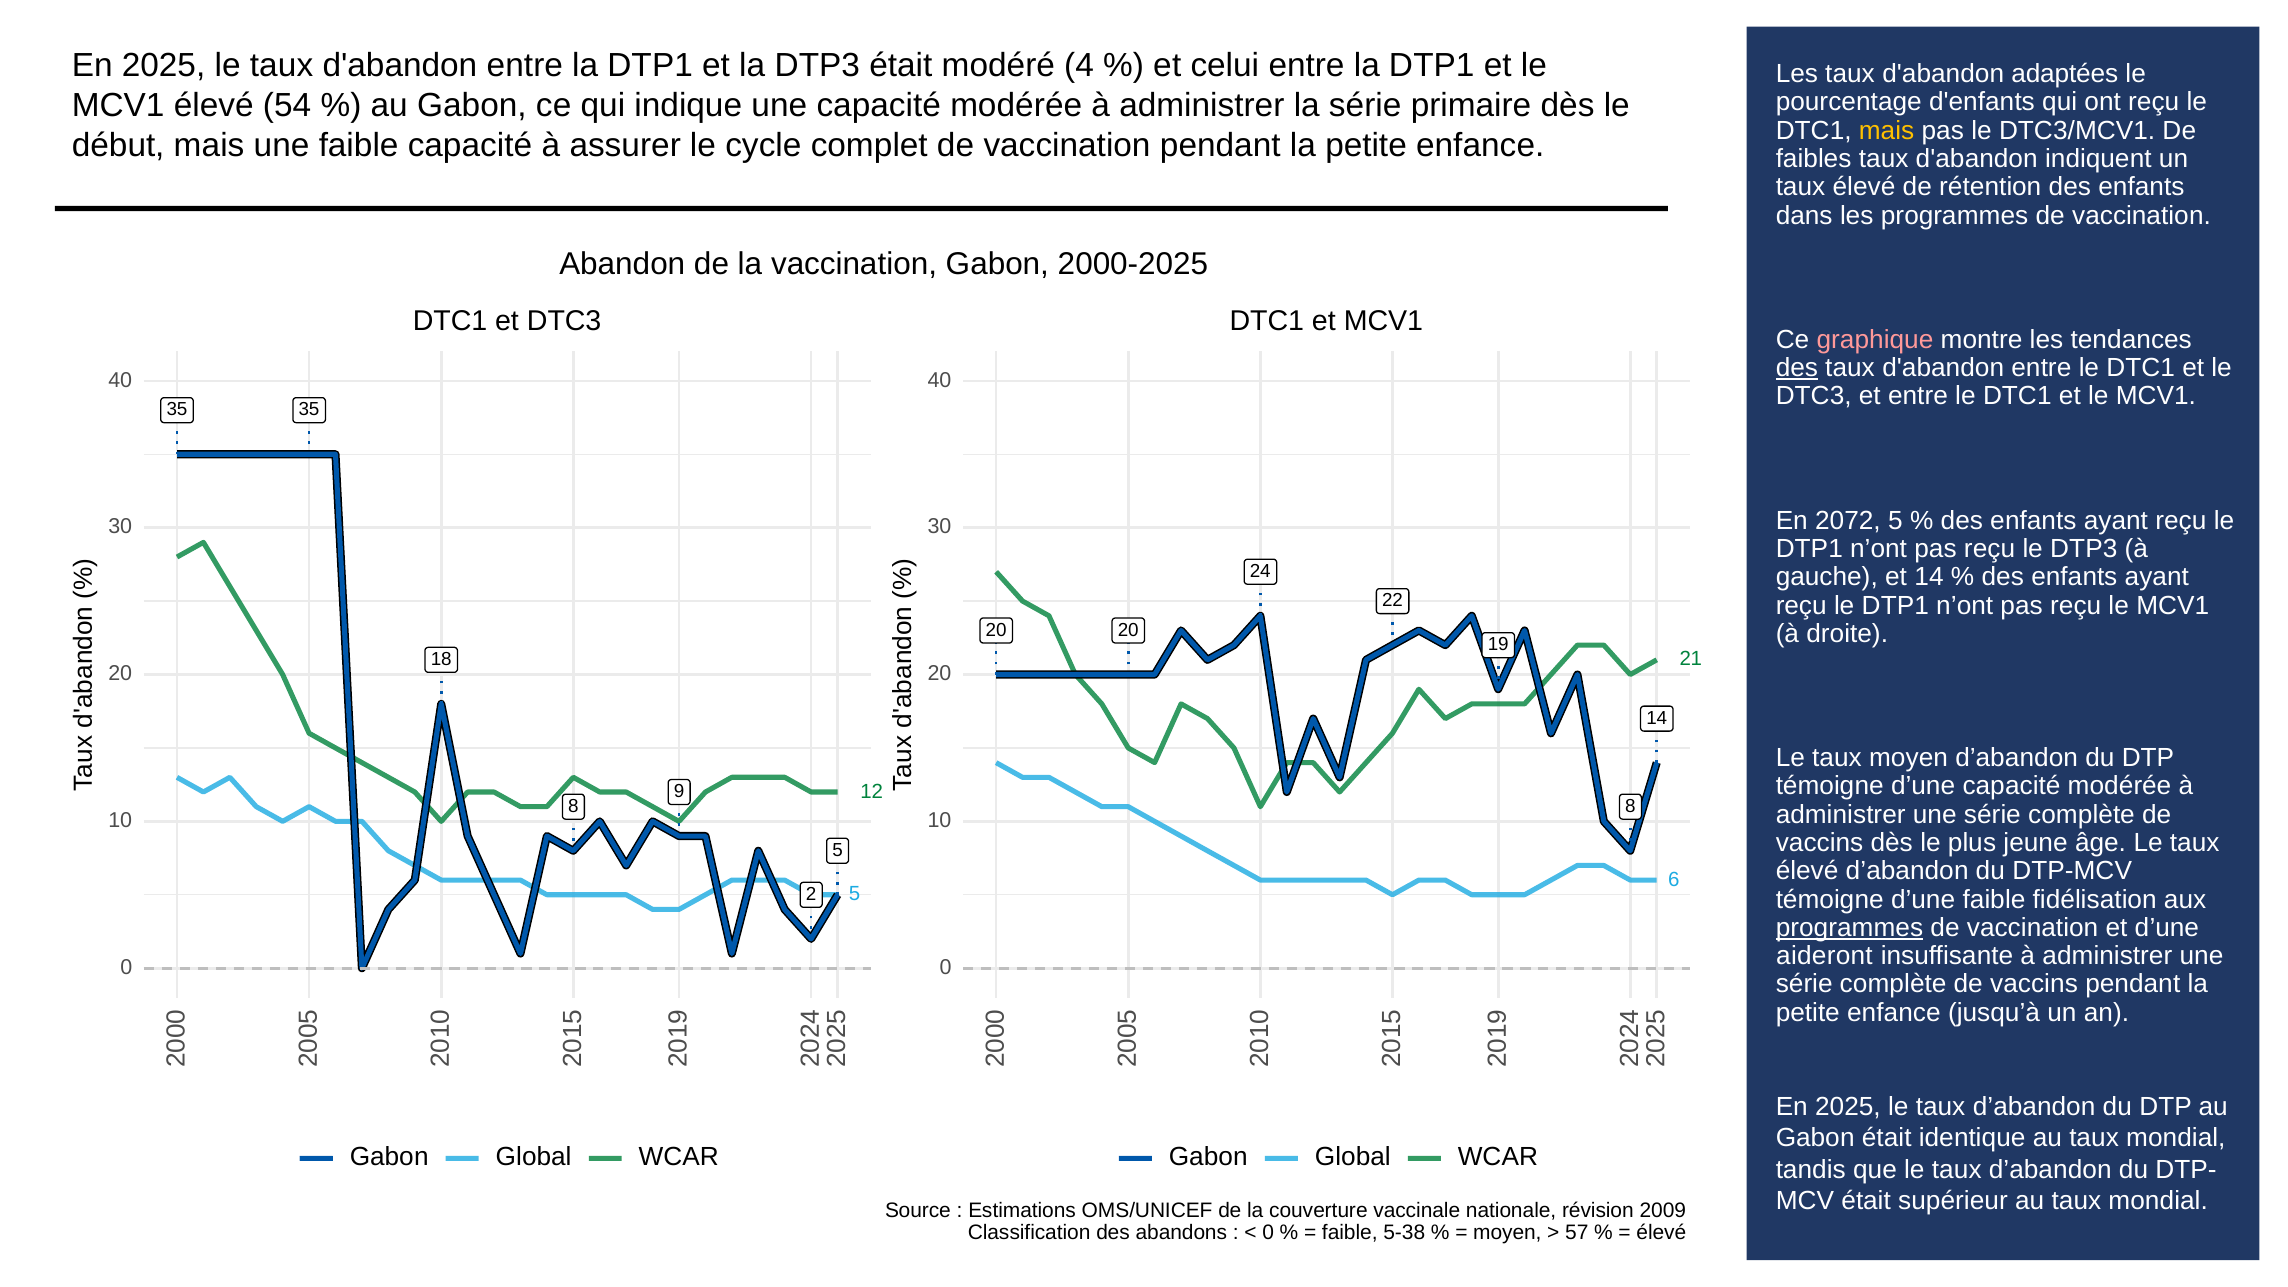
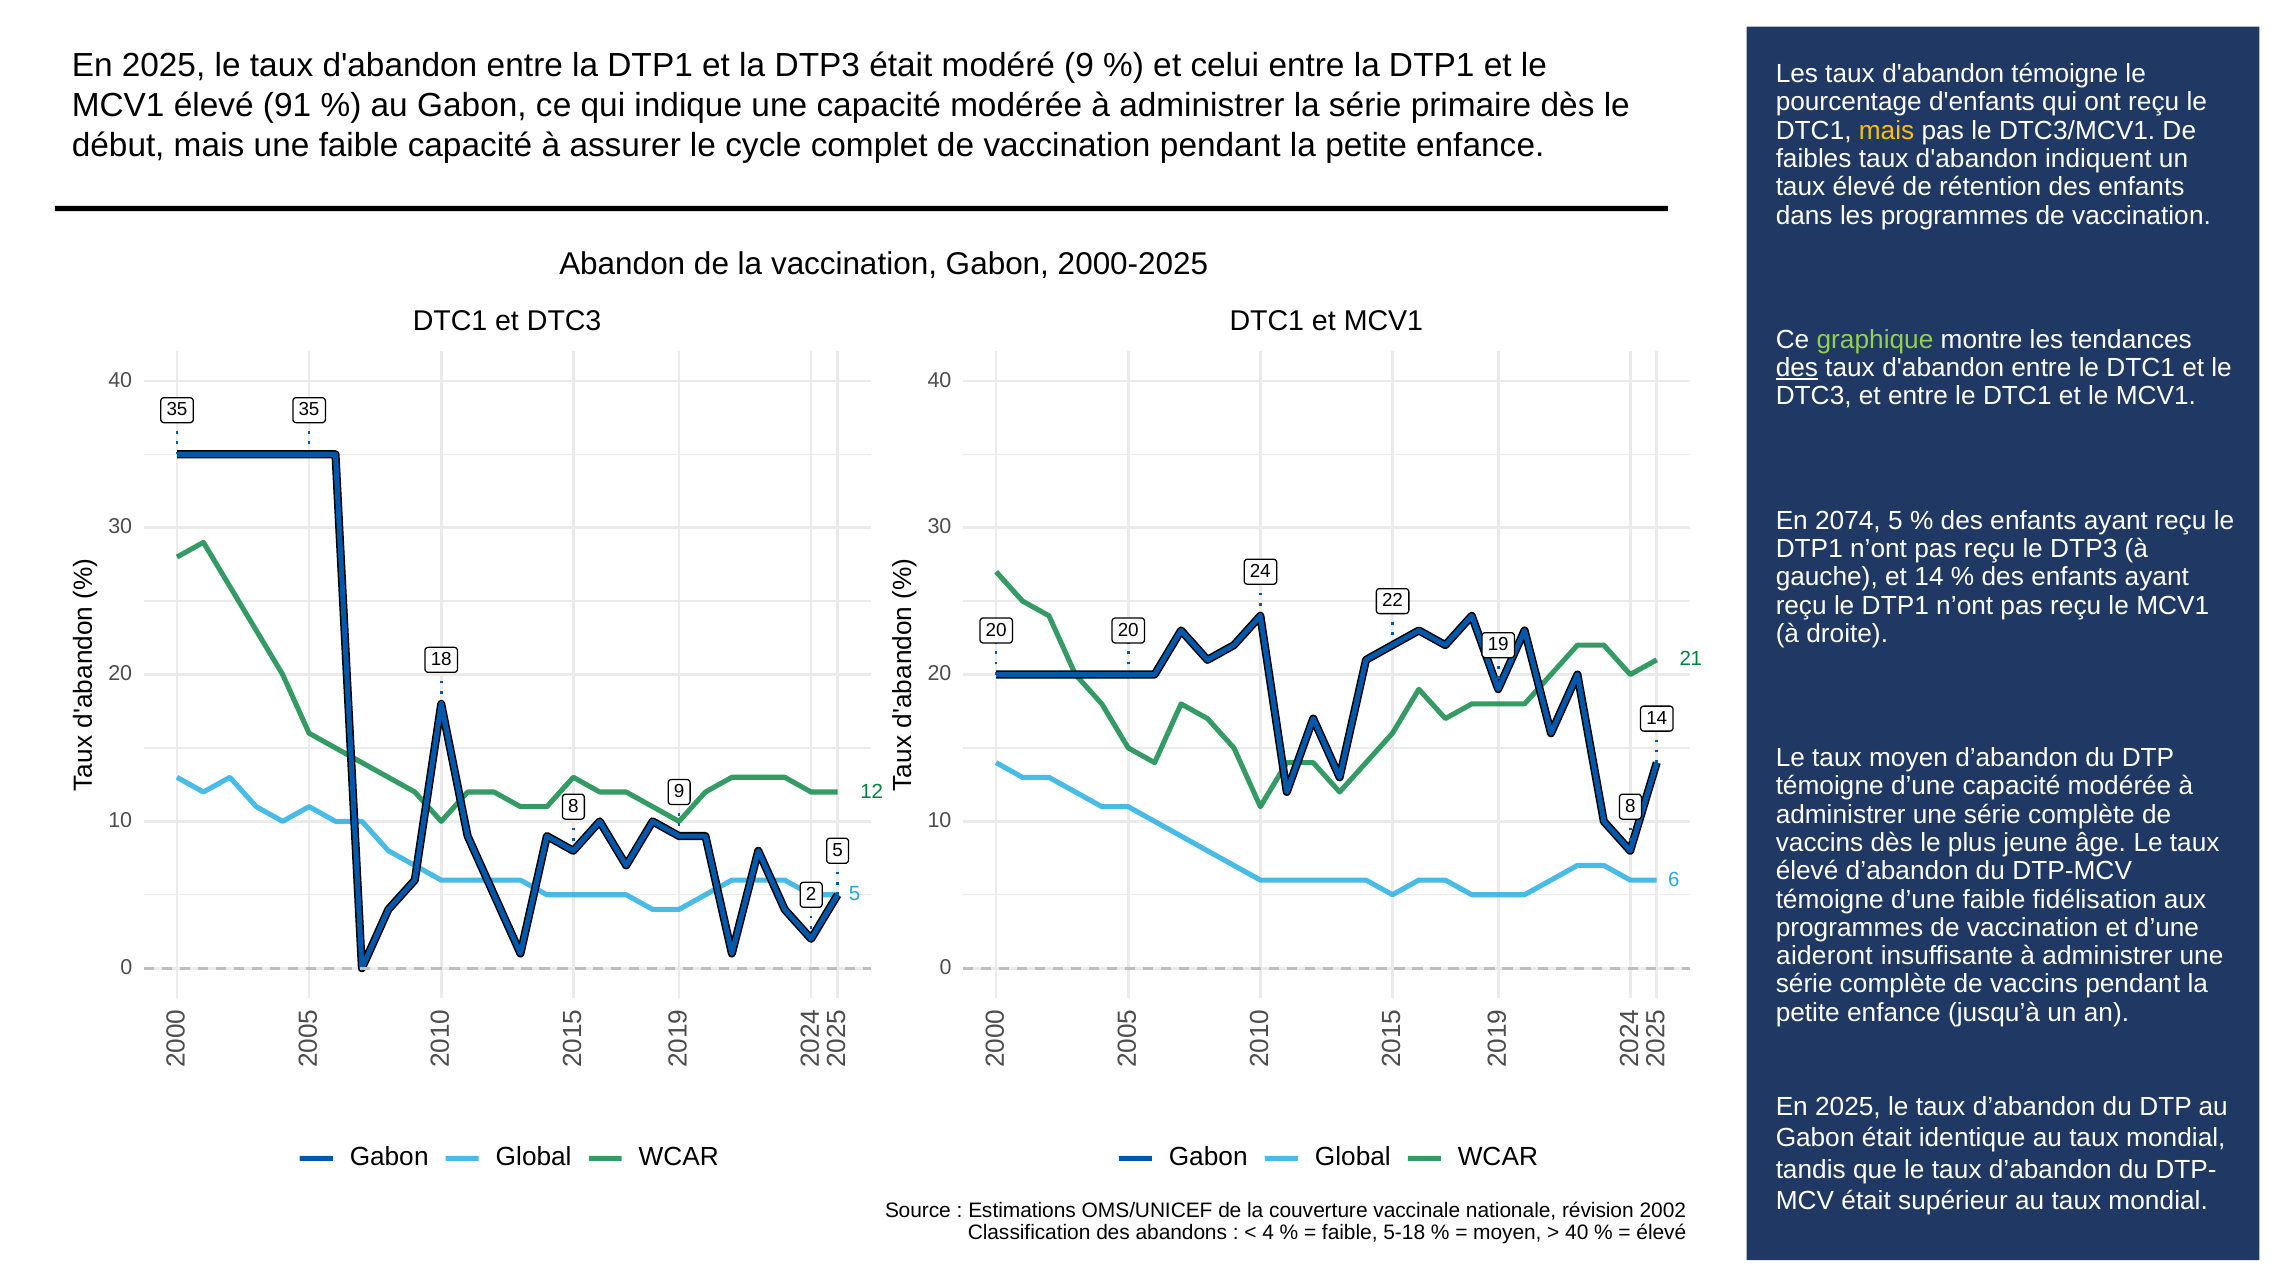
modéré 4: 4 -> 9
d'abandon adaptées: adaptées -> témoigne
54: 54 -> 91
graphique colour: pink -> light green
2072: 2072 -> 2074
programmes at (1849, 928) underline: present -> none
2009: 2009 -> 2002
0 at (1268, 1232): 0 -> 4
5-38: 5-38 -> 5-18
57 at (1577, 1232): 57 -> 40
